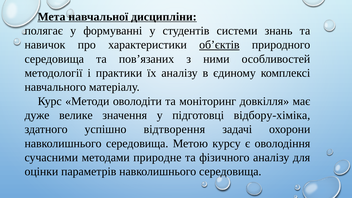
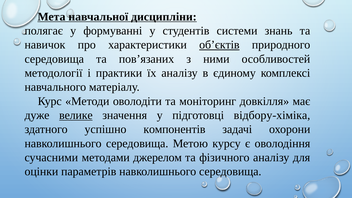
велике underline: none -> present
відтворення: відтворення -> компонентів
природне: природне -> джерелом
